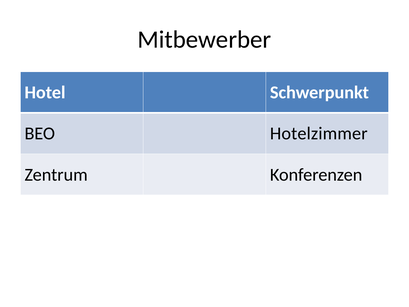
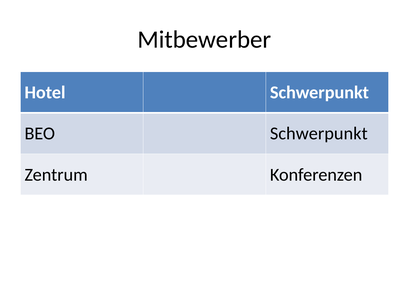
BEO Hotelzimmer: Hotelzimmer -> Schwerpunkt
